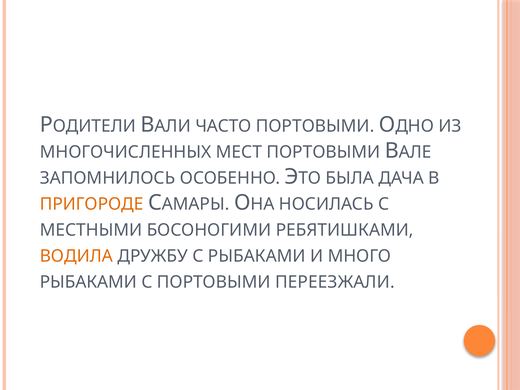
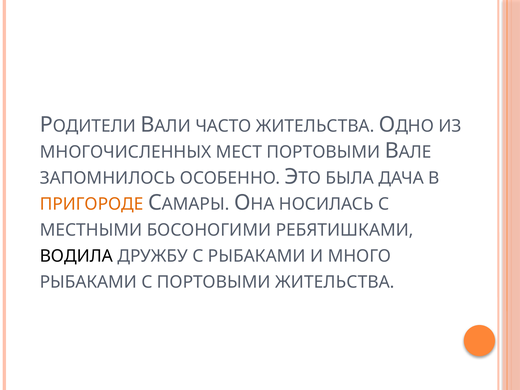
ЧАСТО ПОРТОВЫМИ: ПОРТОВЫМИ -> ЖИТЕЛЬСТВА
ВОДИЛА colour: orange -> black
ПОРТОВЫМИ ПЕРЕЕЗЖАЛИ: ПЕРЕЕЗЖАЛИ -> ЖИТЕЛЬСТВА
